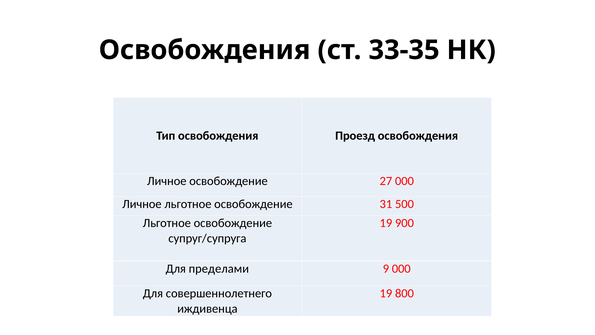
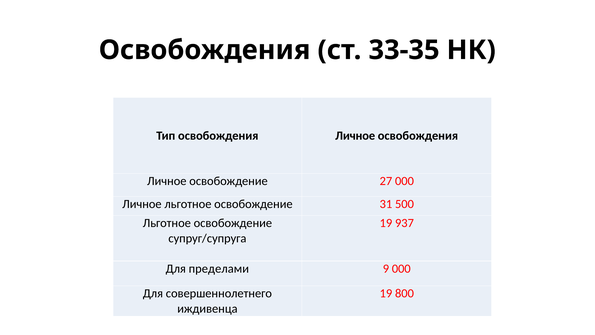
Тип освобождения Проезд: Проезд -> Личное
900: 900 -> 937
